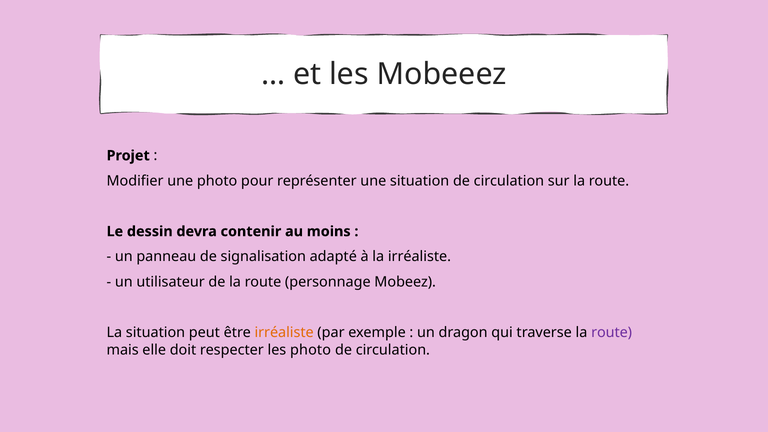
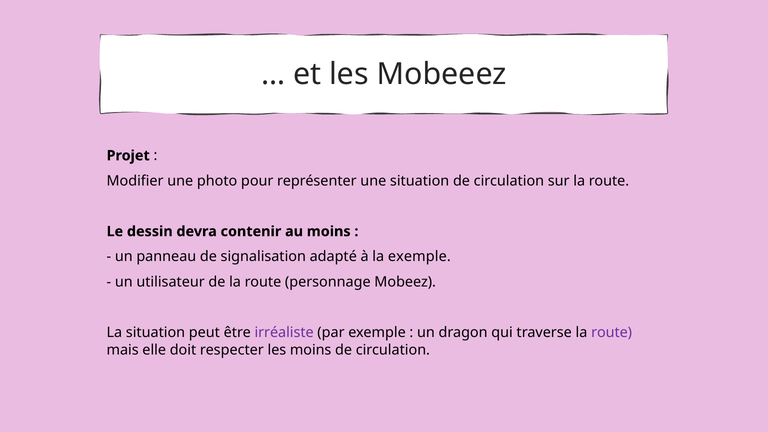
la irréaliste: irréaliste -> exemple
irréaliste at (284, 333) colour: orange -> purple
les photo: photo -> moins
